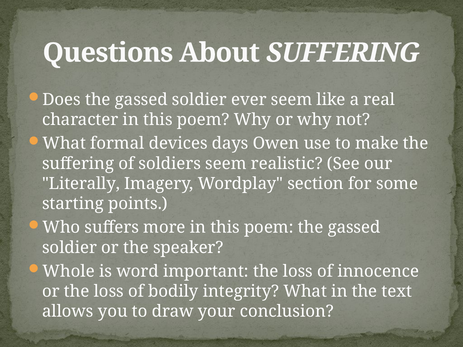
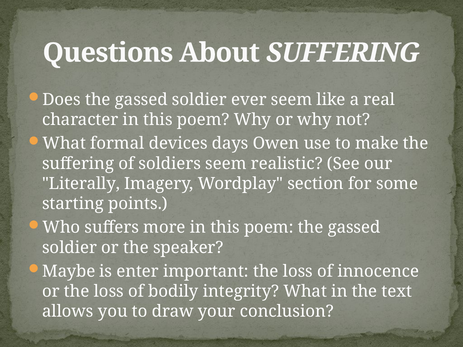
Whole: Whole -> Maybe
word: word -> enter
